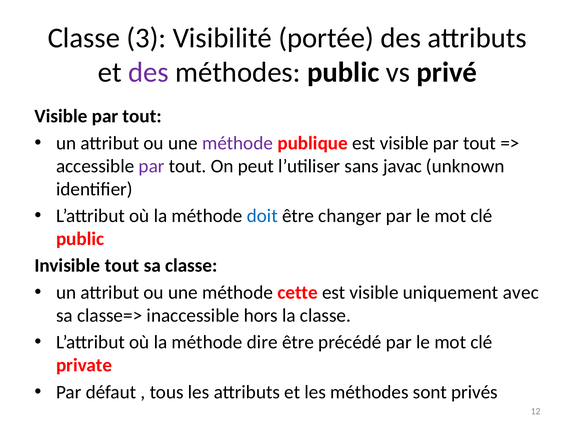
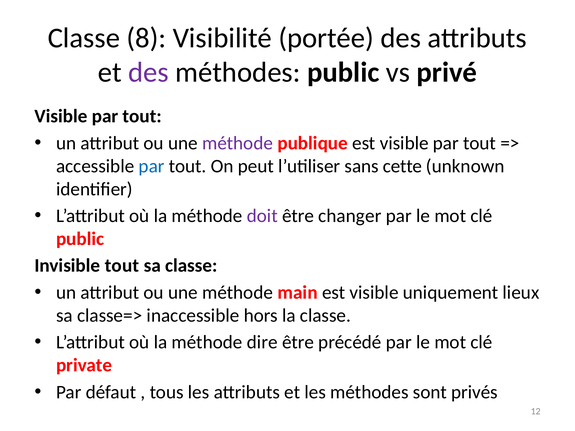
3: 3 -> 8
par at (152, 166) colour: purple -> blue
javac: javac -> cette
doit colour: blue -> purple
cette: cette -> main
avec: avec -> lieux
